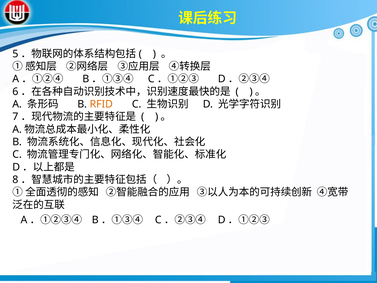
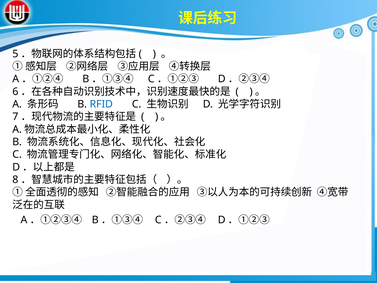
RFID colour: orange -> blue
